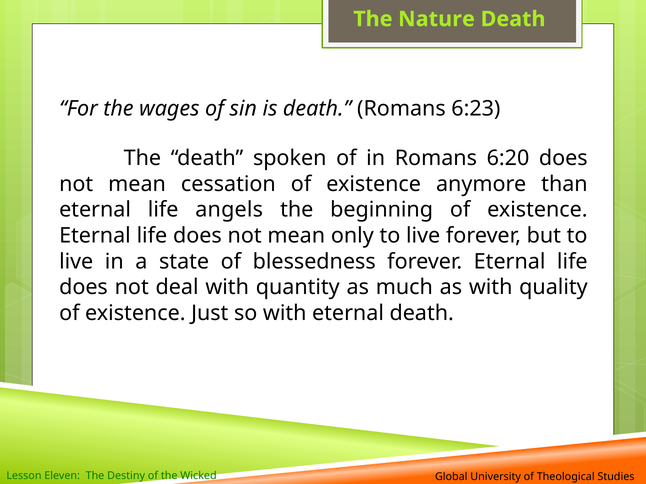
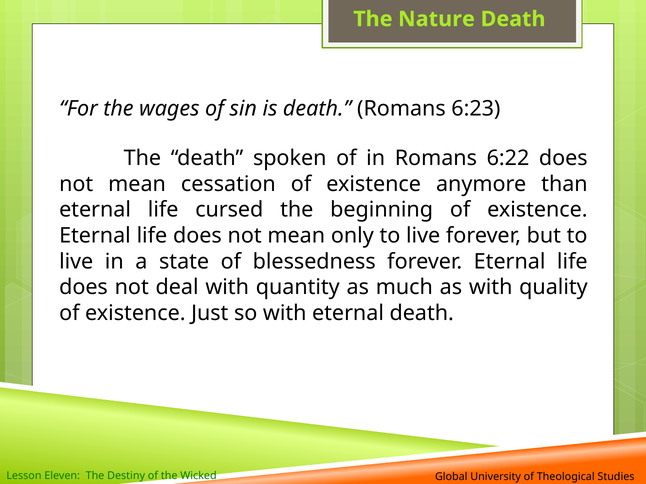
6:20: 6:20 -> 6:22
angels: angels -> cursed
